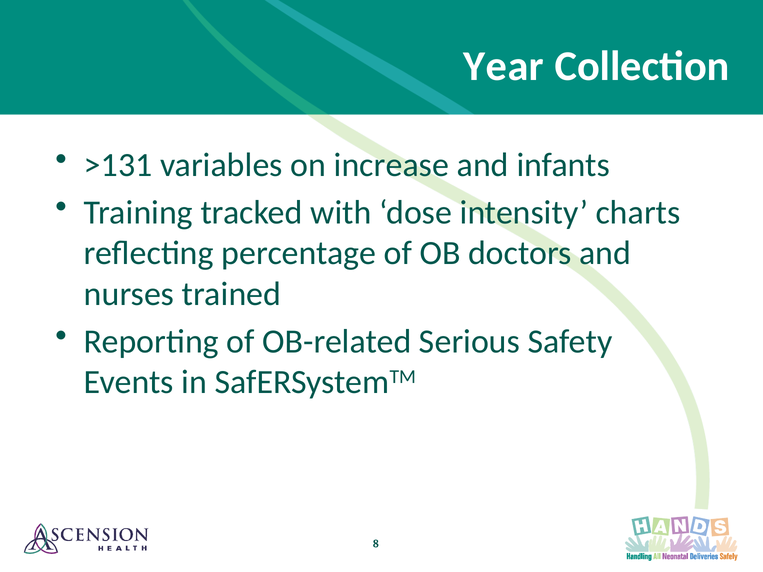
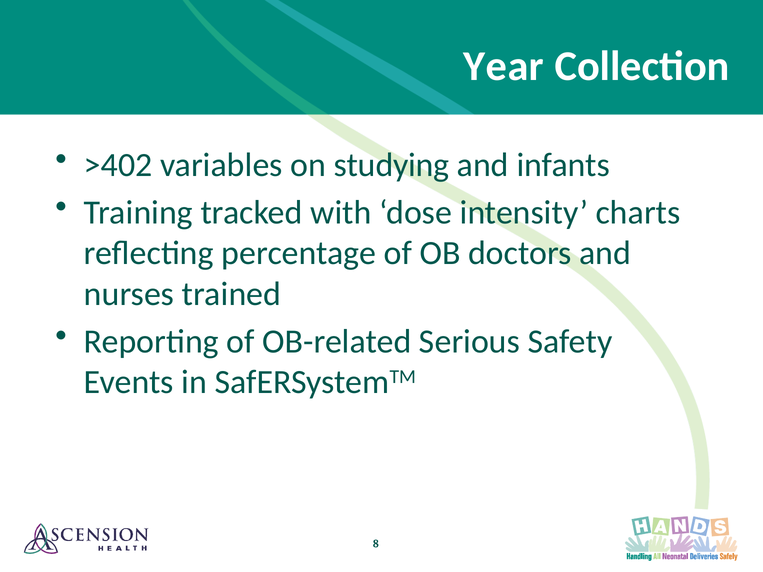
>131: >131 -> >402
increase: increase -> studying
